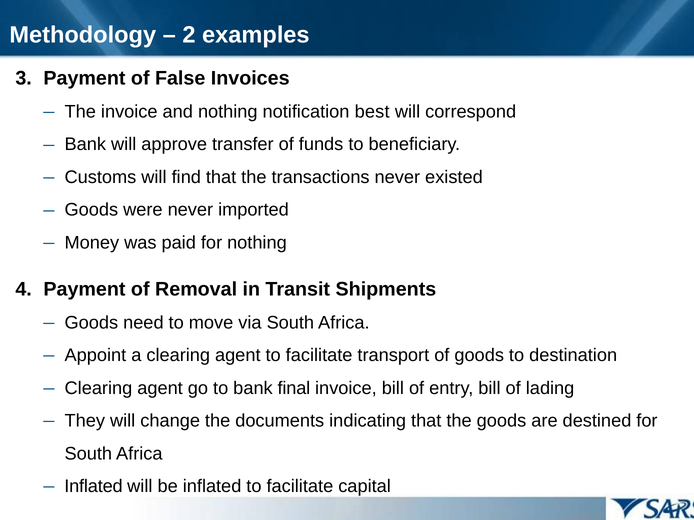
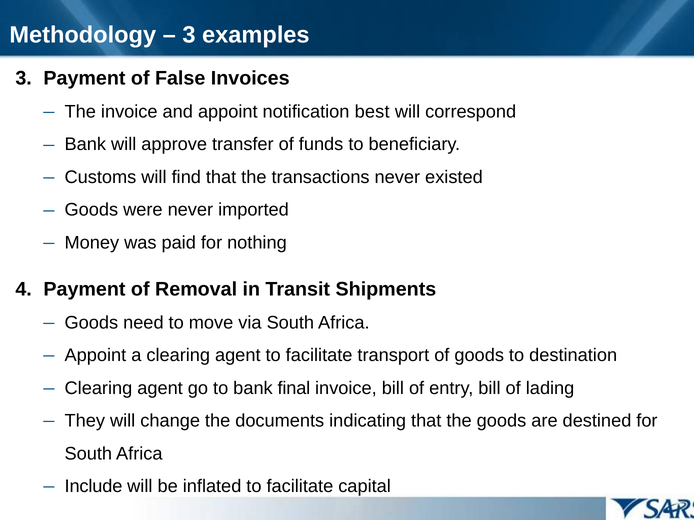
2 at (189, 35): 2 -> 3
and nothing: nothing -> appoint
Inflated at (94, 487): Inflated -> Include
